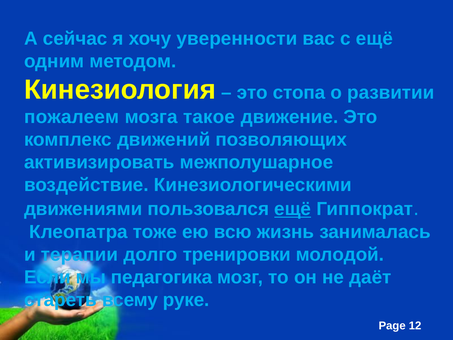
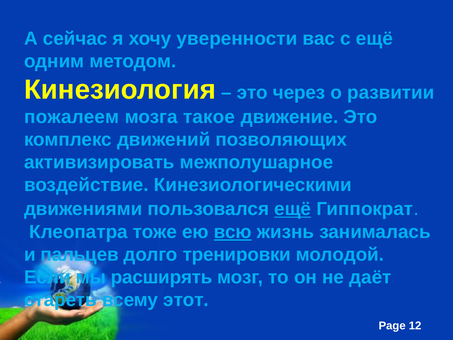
стопа: стопа -> через
всю underline: none -> present
терапии: терапии -> пальцев
педагогика: педагогика -> расширять
руке: руке -> этот
